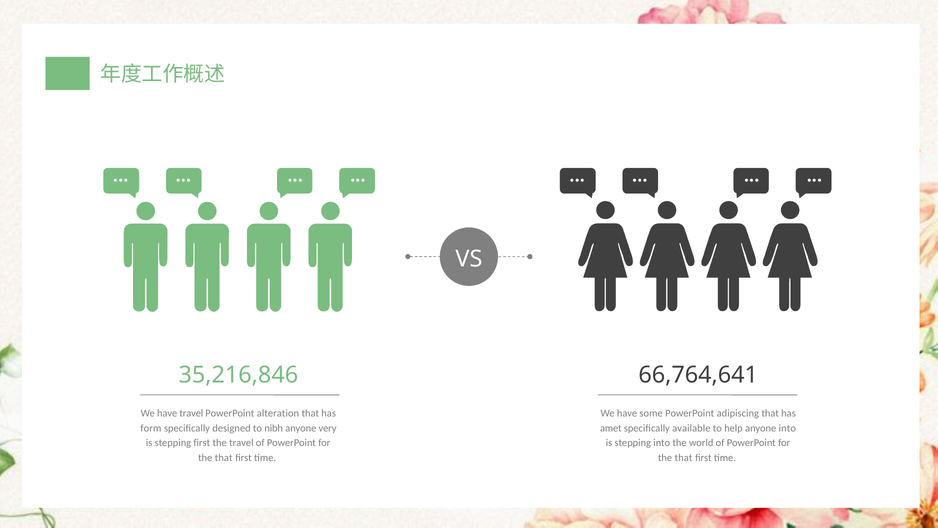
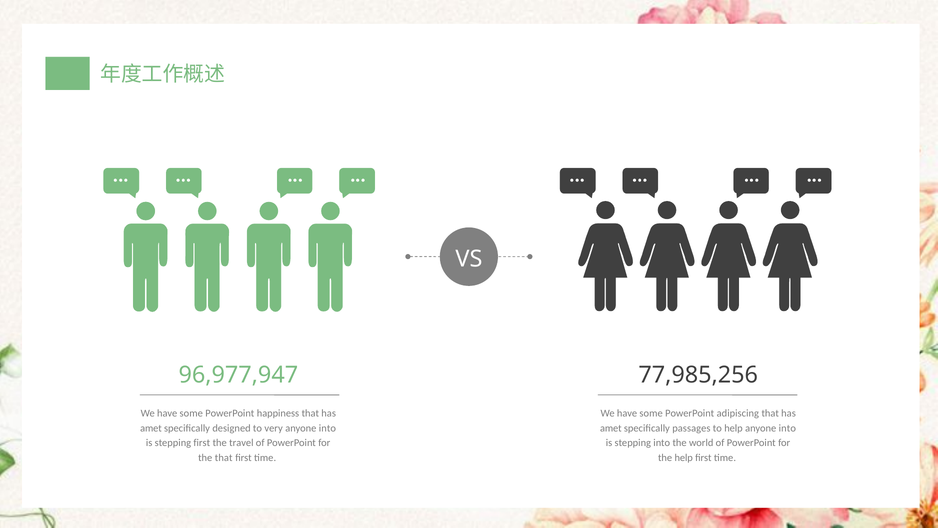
35,216,846: 35,216,846 -> 96,977,947
66,764,641: 66,764,641 -> 77,985,256
travel at (191, 413): travel -> some
alteration: alteration -> happiness
form at (151, 428): form -> amet
nibh: nibh -> very
very at (328, 428): very -> into
available: available -> passages
that at (684, 458): that -> help
